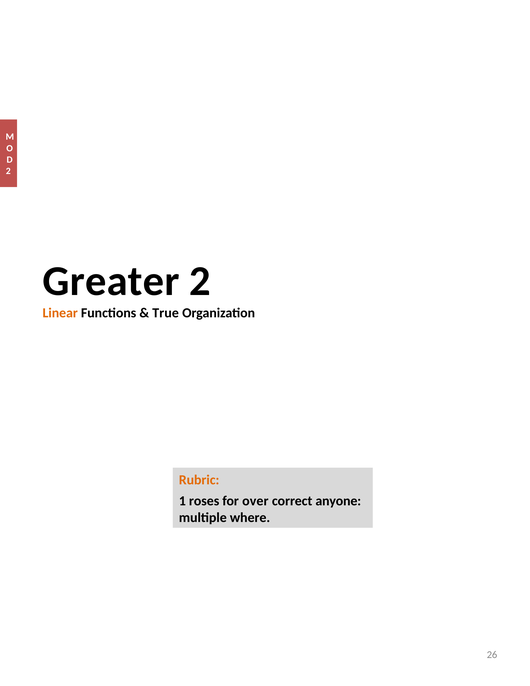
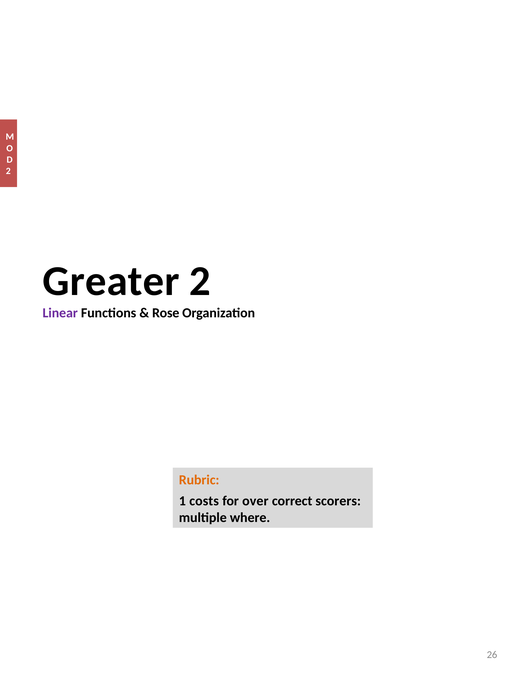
Linear colour: orange -> purple
True: True -> Rose
roses: roses -> costs
anyone: anyone -> scorers
